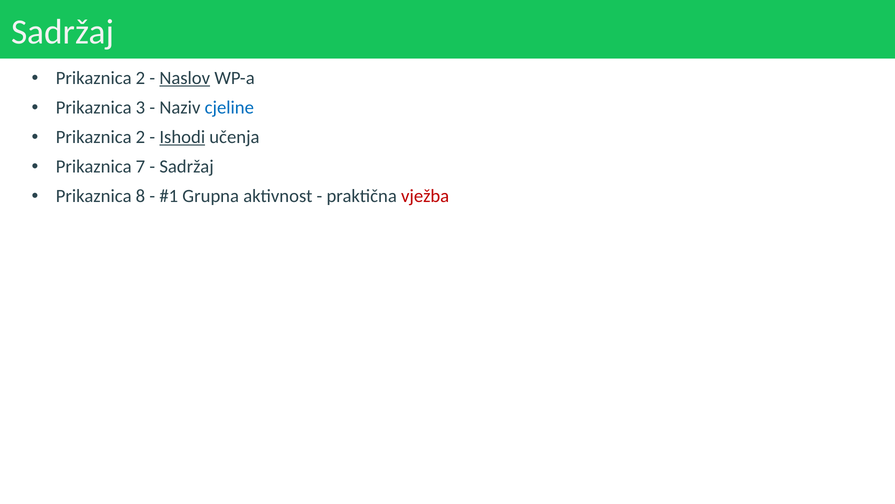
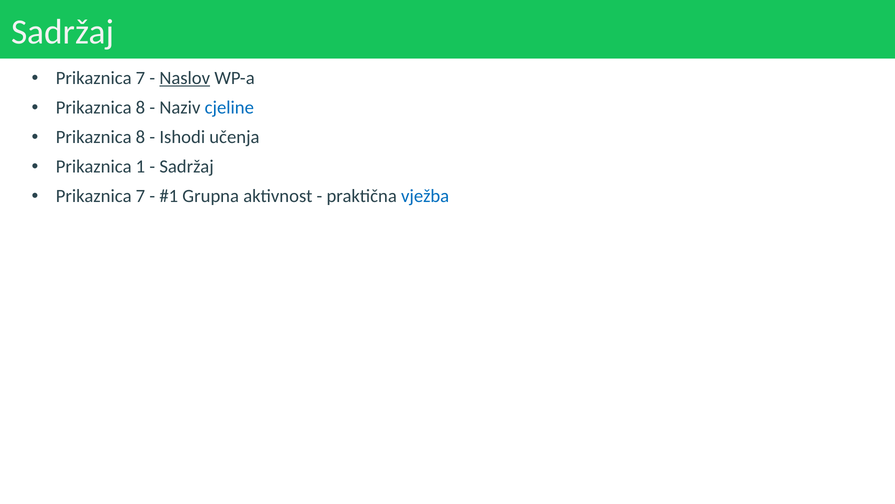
2 at (140, 78): 2 -> 7
3 at (140, 108): 3 -> 8
2 at (140, 137): 2 -> 8
Ishodi underline: present -> none
7: 7 -> 1
8 at (140, 196): 8 -> 7
vježba colour: red -> blue
